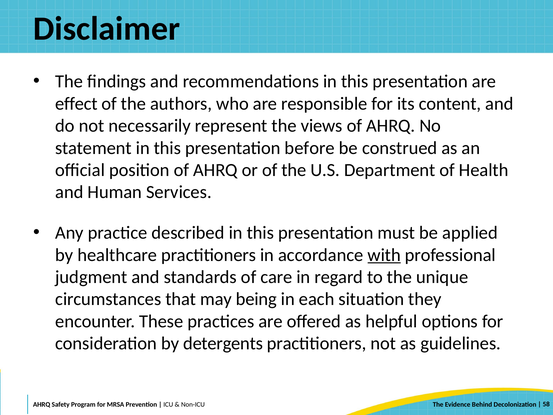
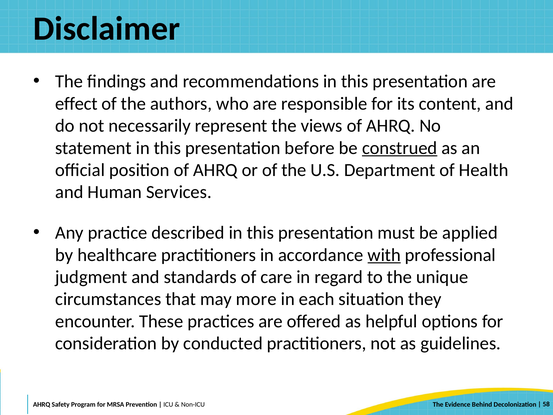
construed underline: none -> present
being: being -> more
detergents: detergents -> conducted
